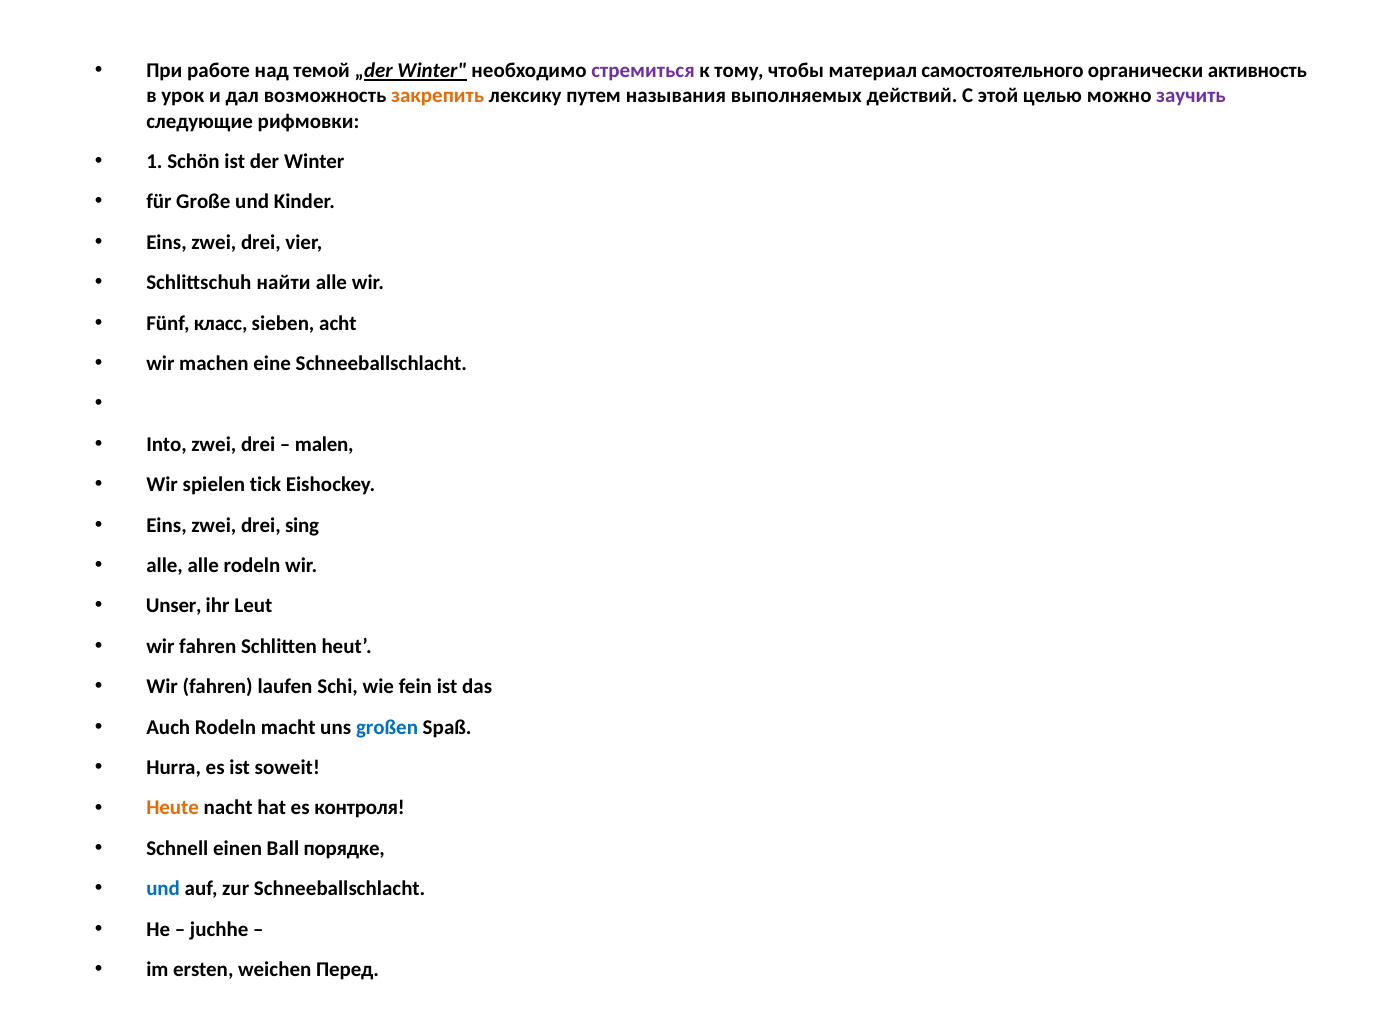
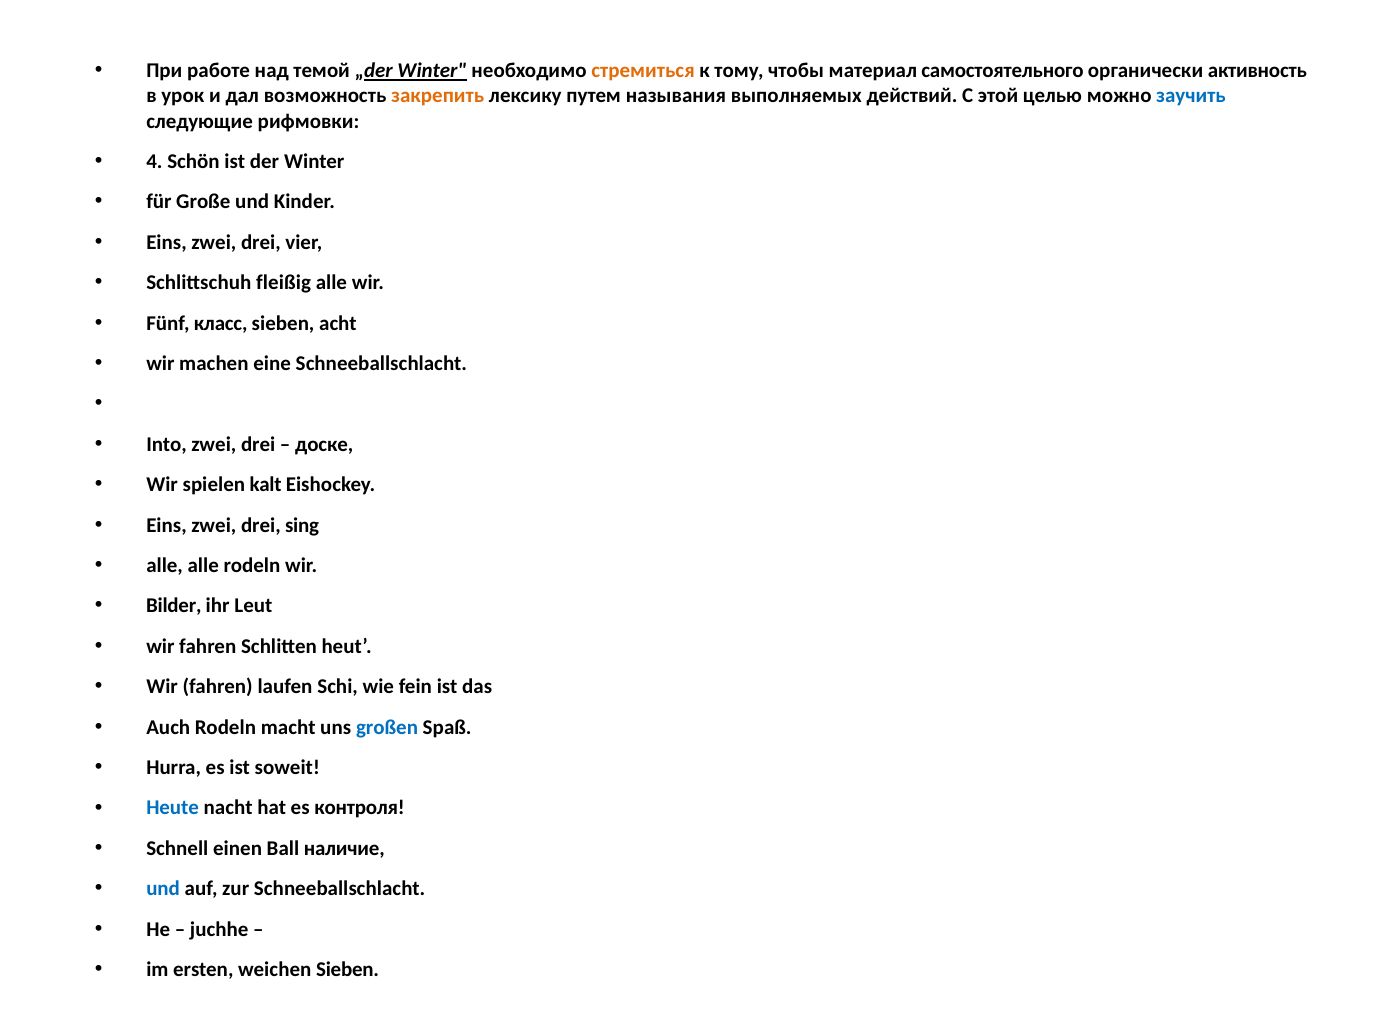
стремиться colour: purple -> orange
заучить colour: purple -> blue
1: 1 -> 4
найти: найти -> fleißig
malen: malen -> доске
tick: tick -> kalt
Unser: Unser -> Bilder
Heute colour: orange -> blue
порядке: порядке -> наличие
weichen Перед: Перед -> Sieben
